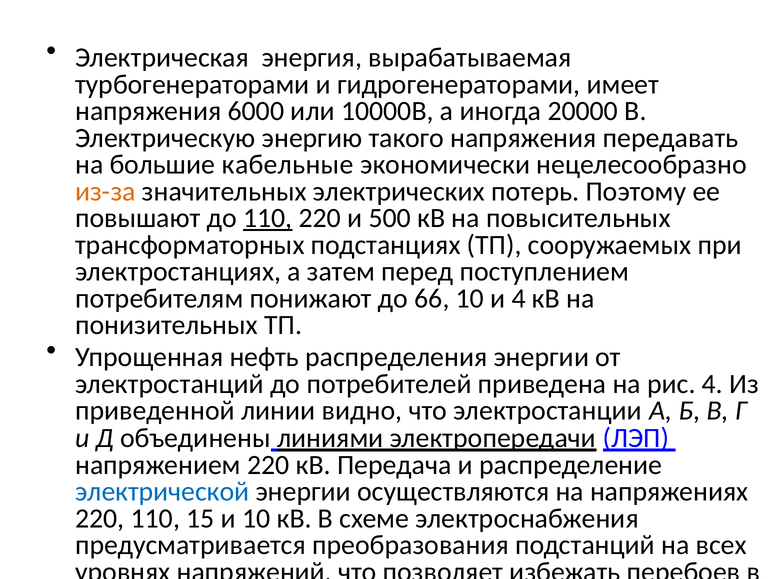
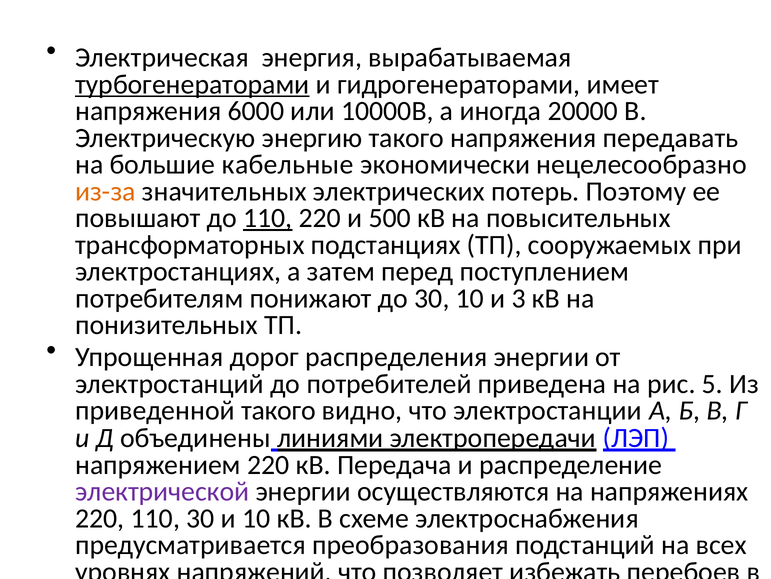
турбогенераторами underline: none -> present
до 66: 66 -> 30
и 4: 4 -> 3
нефть: нефть -> дорог
рис 4: 4 -> 5
приведенной линии: линии -> такого
электрической at (162, 491) colour: blue -> purple
110 15: 15 -> 30
